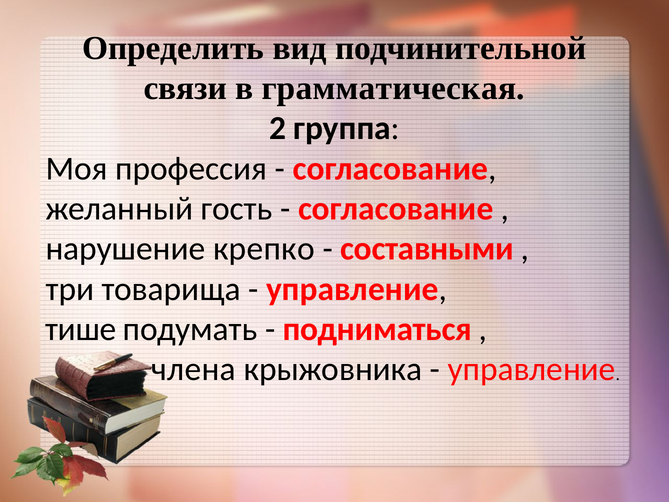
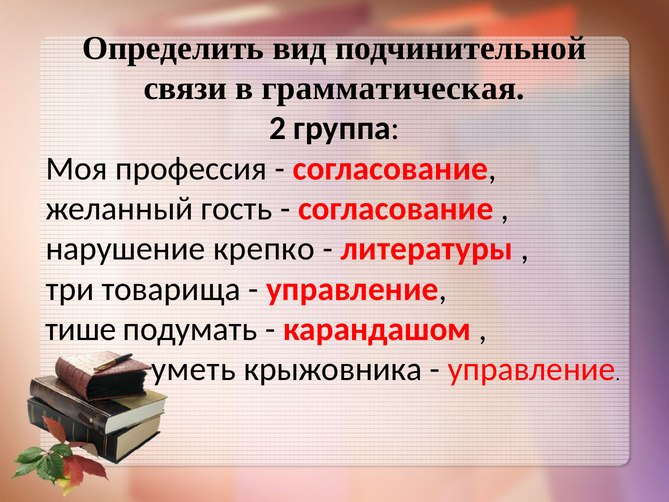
составными: составными -> литературы
подниматься: подниматься -> карандашом
члена: члена -> уметь
